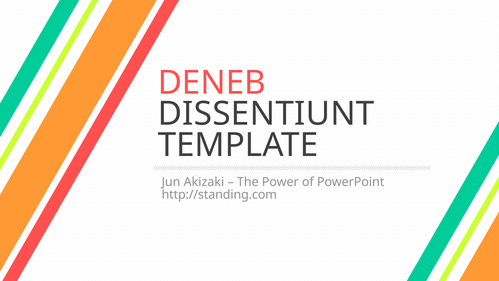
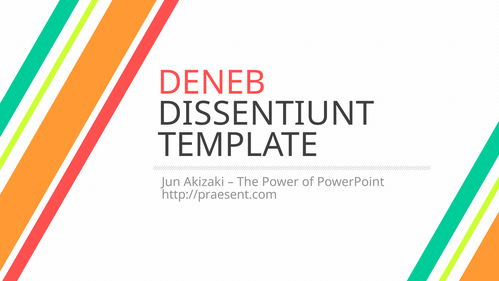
http://standing.com: http://standing.com -> http://praesent.com
